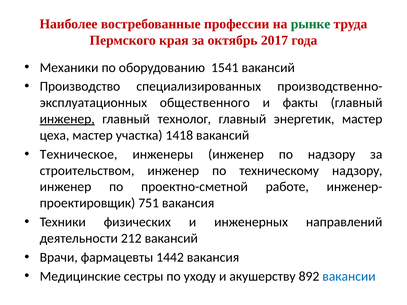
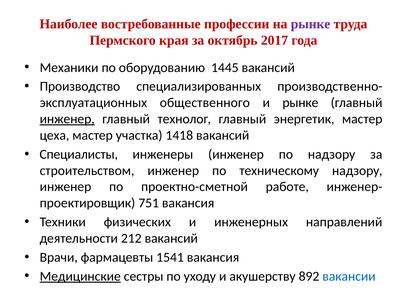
рынке at (311, 24) colour: green -> purple
1541: 1541 -> 1445
и факты: факты -> рынке
Техническое: Техническое -> Специалисты
1442: 1442 -> 1541
Медицинские underline: none -> present
